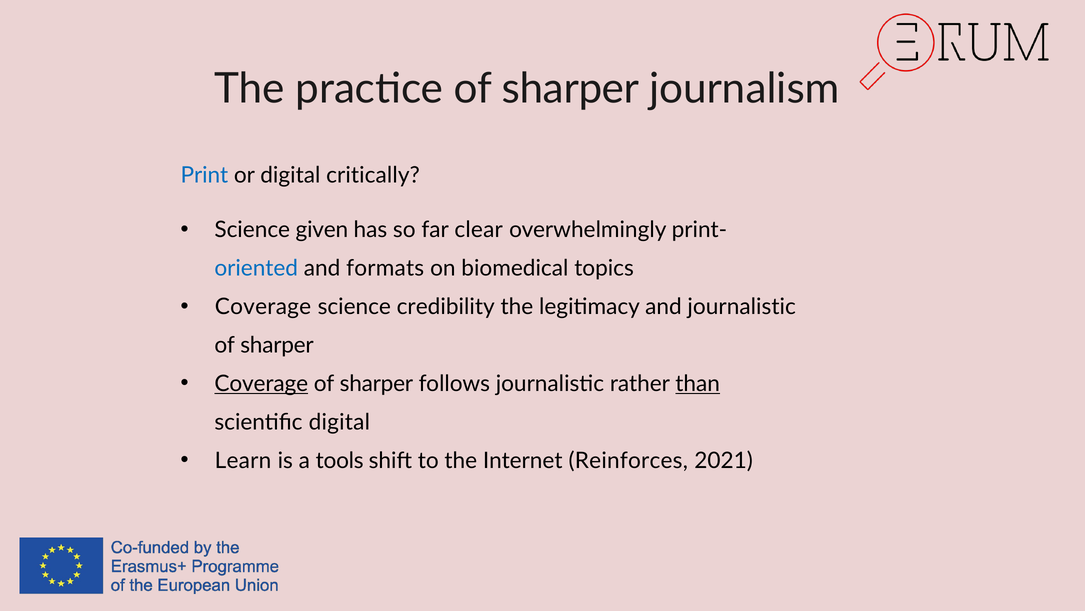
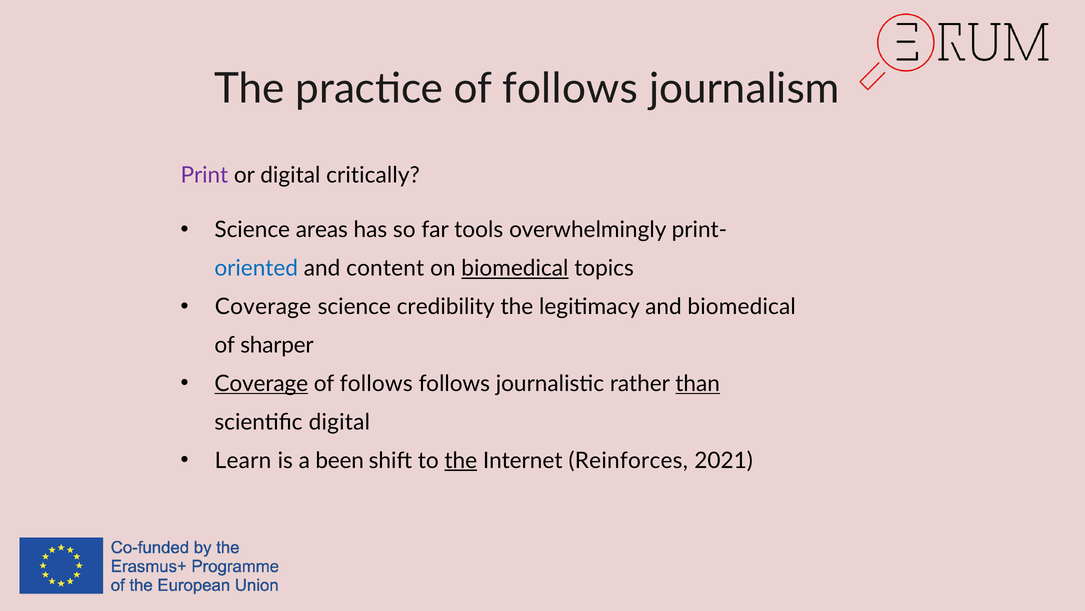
practice of sharper: sharper -> follows
Print colour: blue -> purple
given: given -> areas
clear: clear -> tools
formats: formats -> content
biomedical at (515, 268) underline: none -> present
and journalistic: journalistic -> biomedical
sharper at (376, 383): sharper -> follows
tools: tools -> been
the at (461, 460) underline: none -> present
